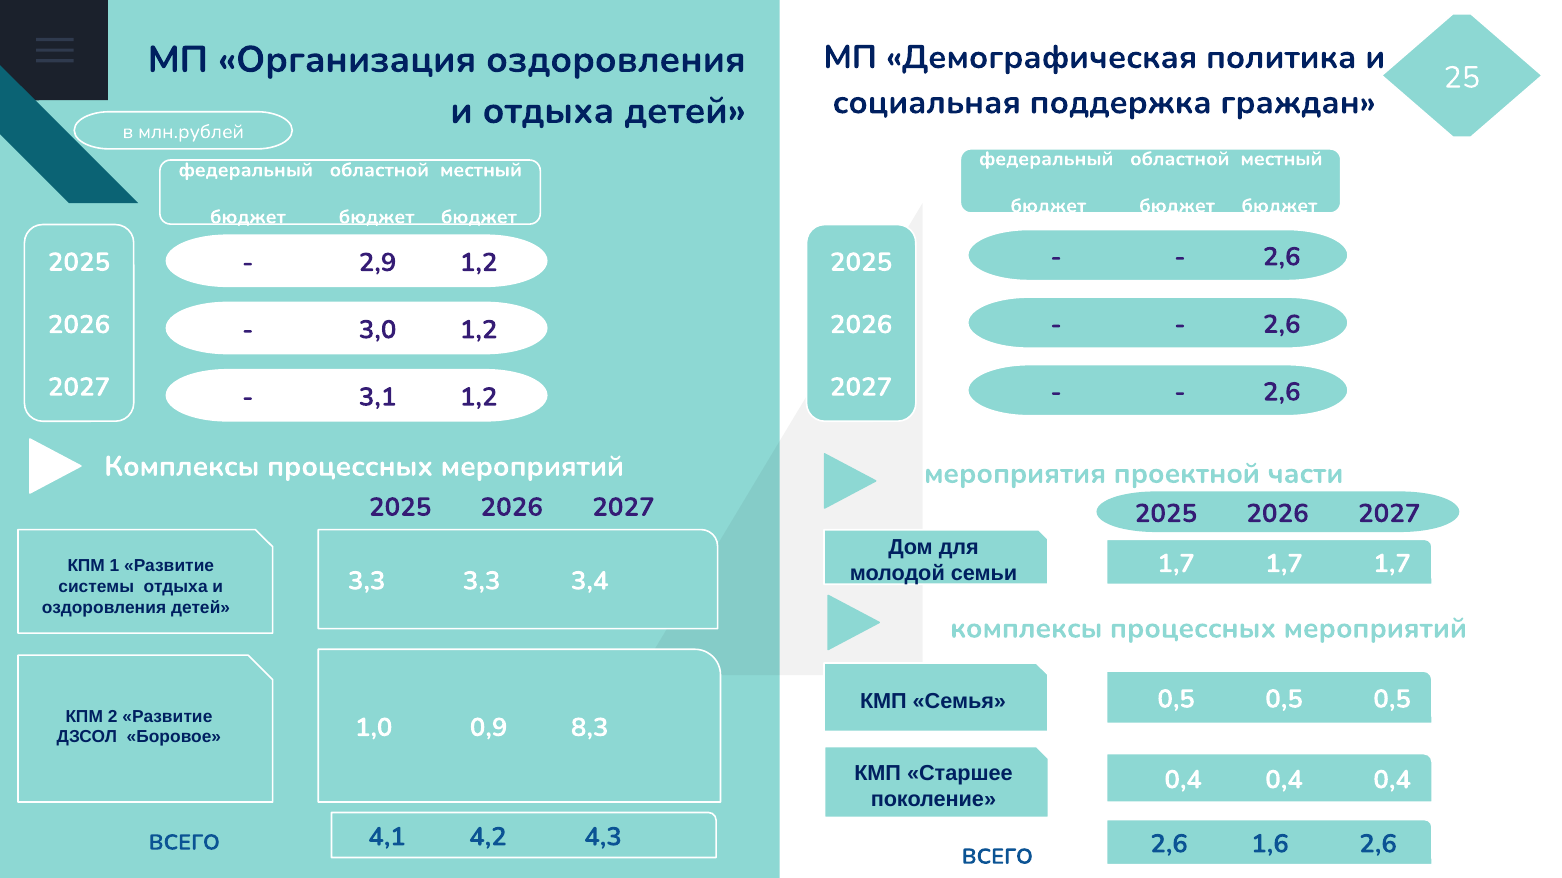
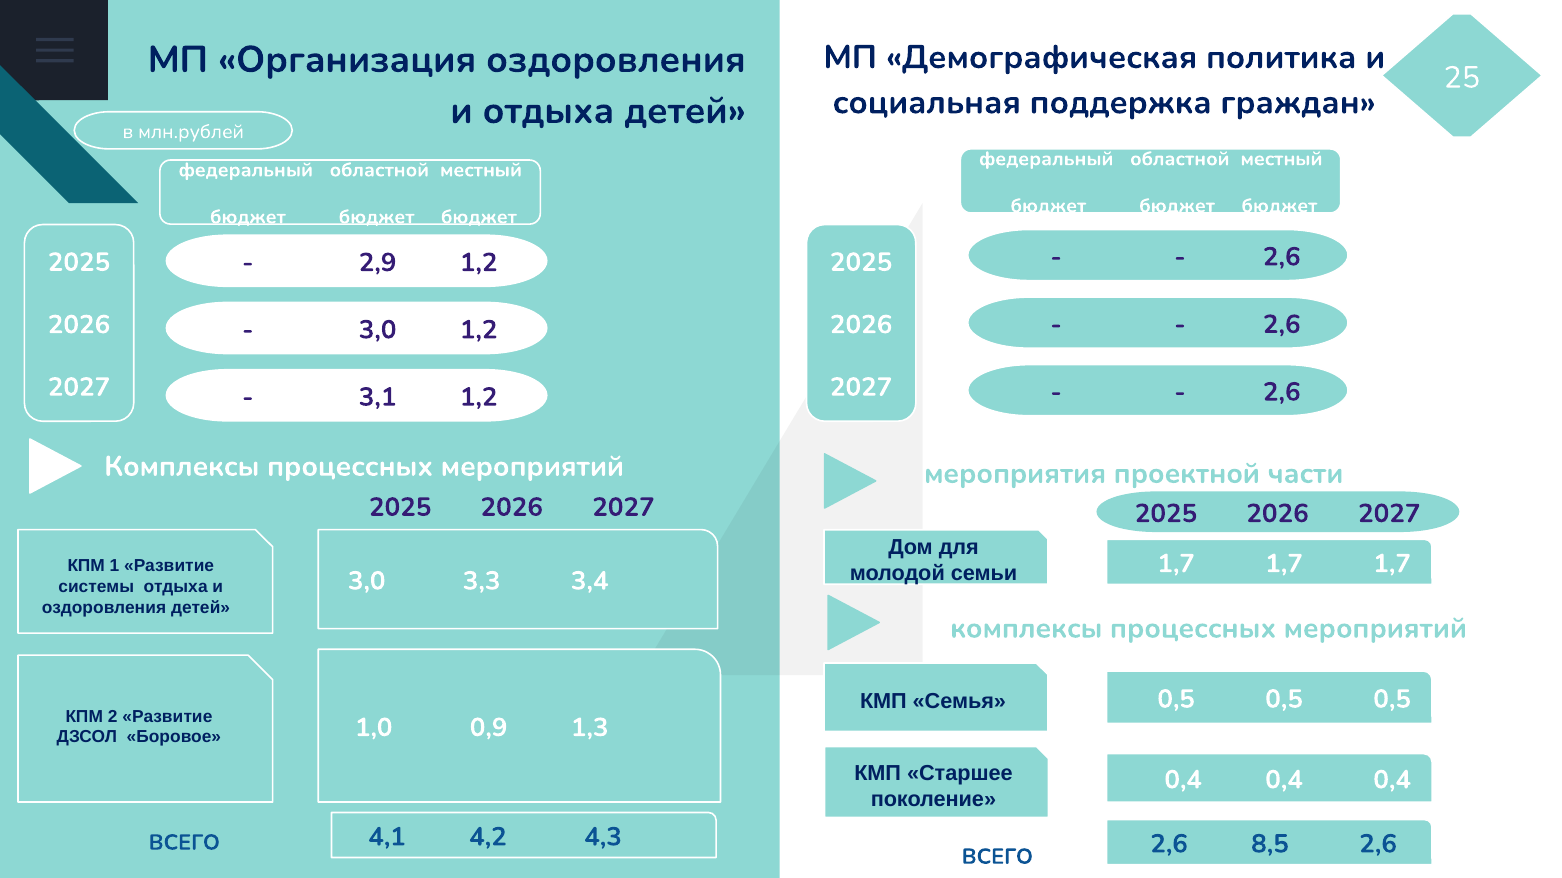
3,3 at (367, 581): 3,3 -> 3,0
8,3: 8,3 -> 1,3
1,6: 1,6 -> 8,5
